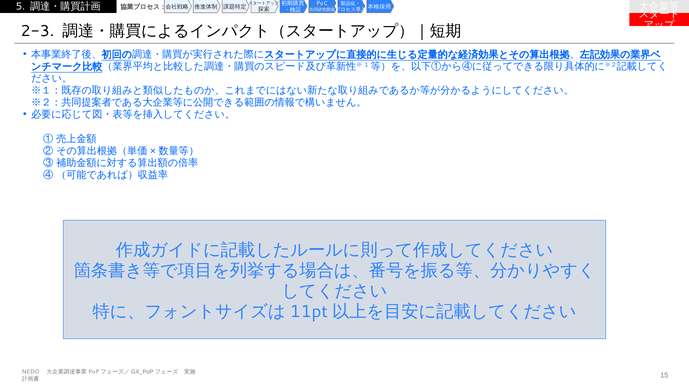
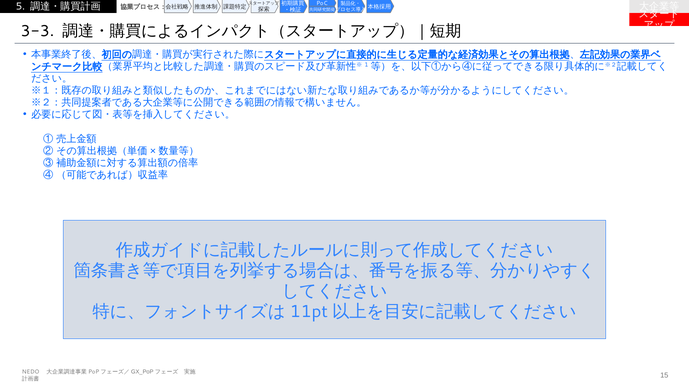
2-3: 2-3 -> 3-3
